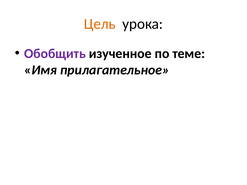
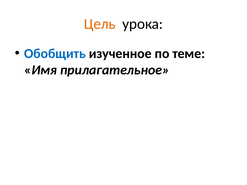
Обобщить colour: purple -> blue
